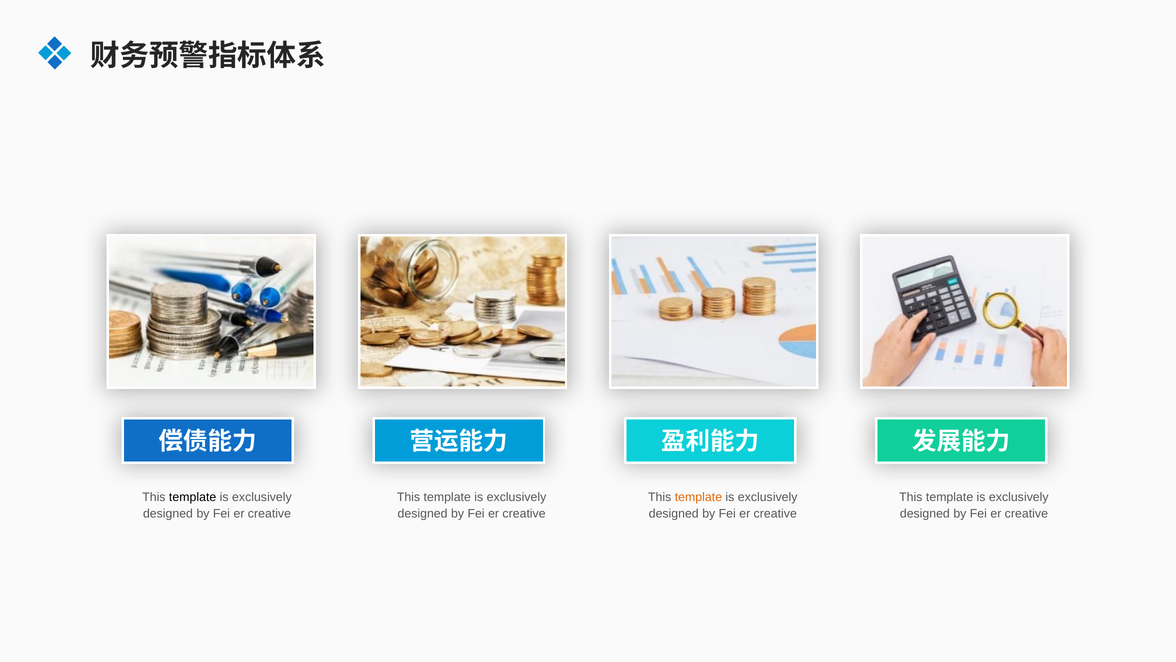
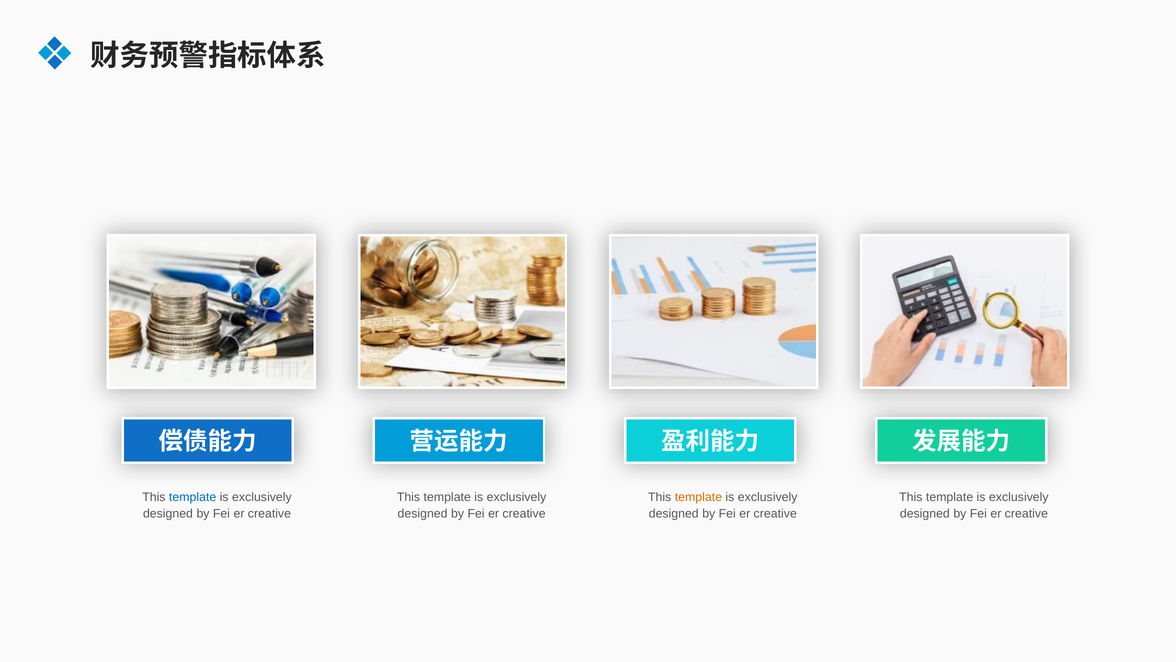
template at (193, 497) colour: black -> blue
